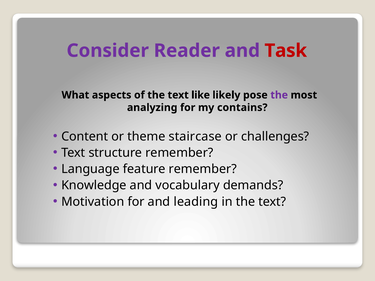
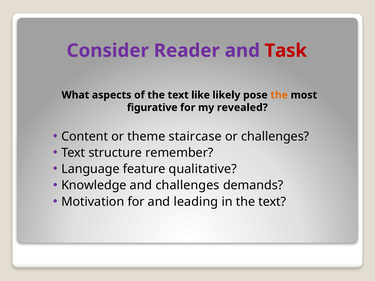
the at (279, 95) colour: purple -> orange
analyzing: analyzing -> figurative
contains: contains -> revealed
feature remember: remember -> qualitative
and vocabulary: vocabulary -> challenges
